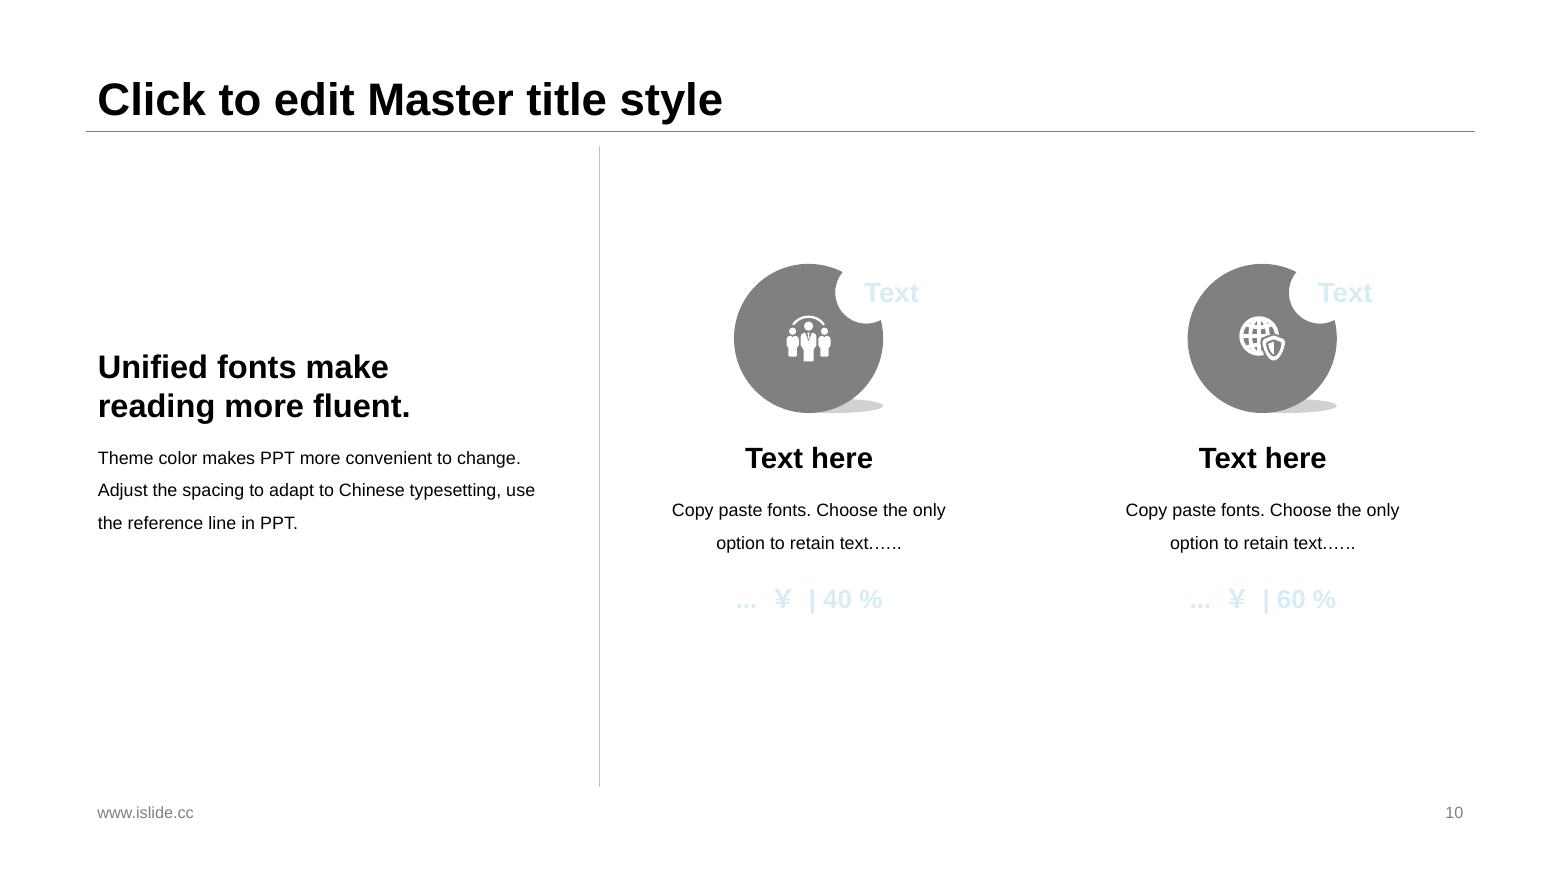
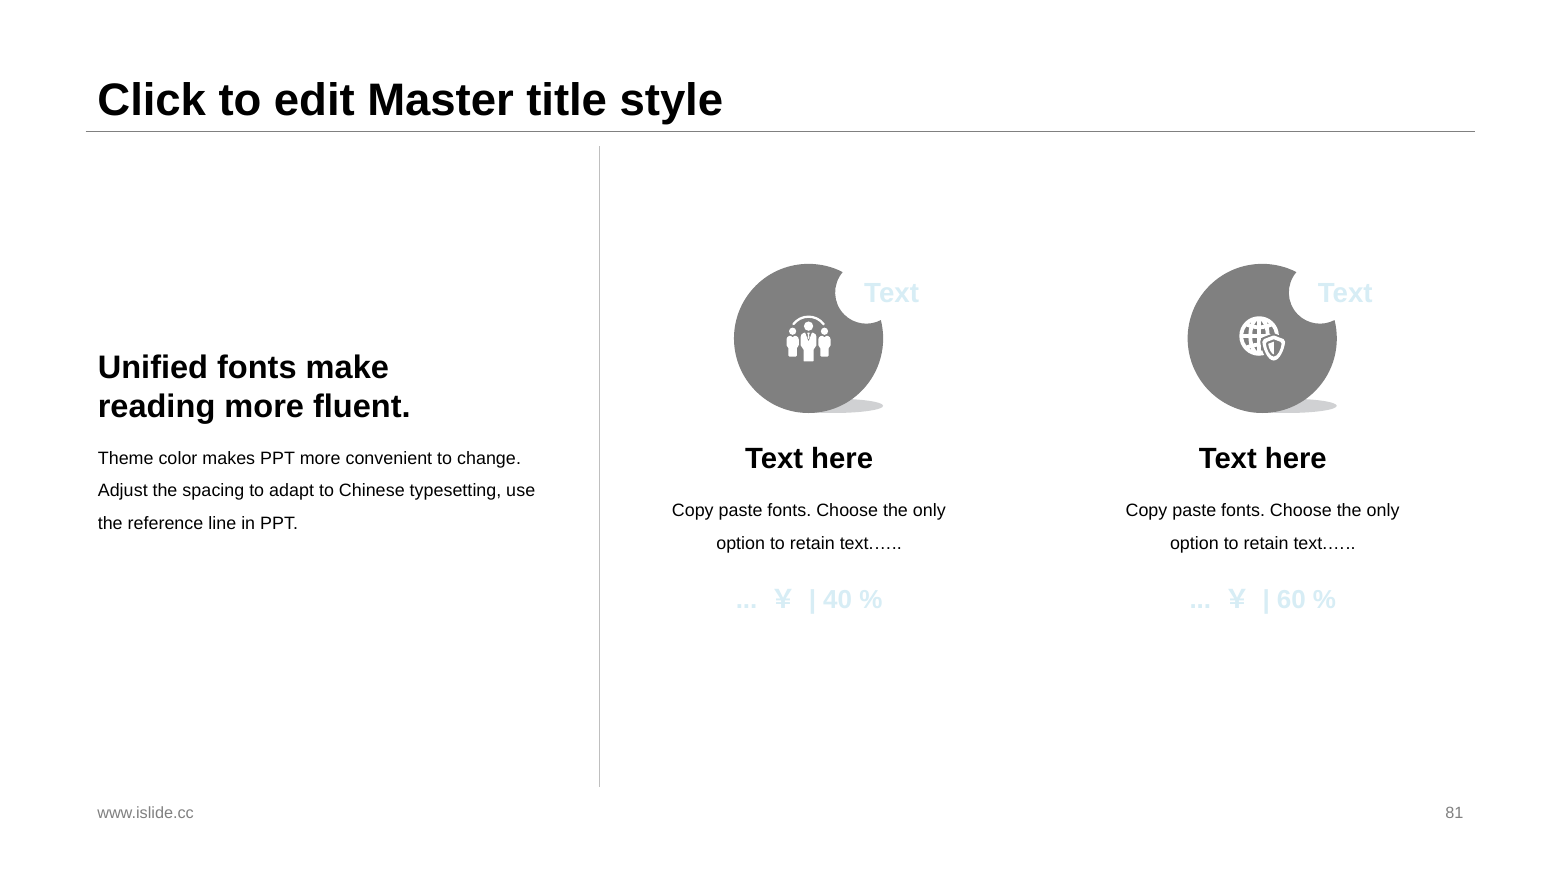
10: 10 -> 81
